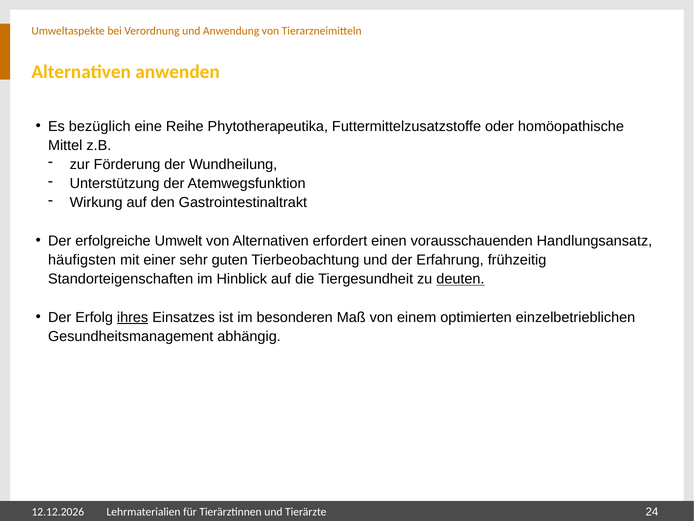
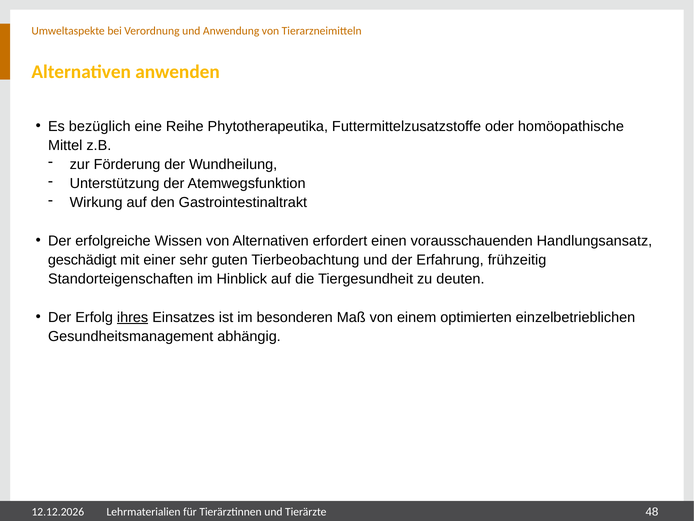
Umwelt: Umwelt -> Wissen
häufigsten: häufigsten -> geschädigt
deuten underline: present -> none
24: 24 -> 48
